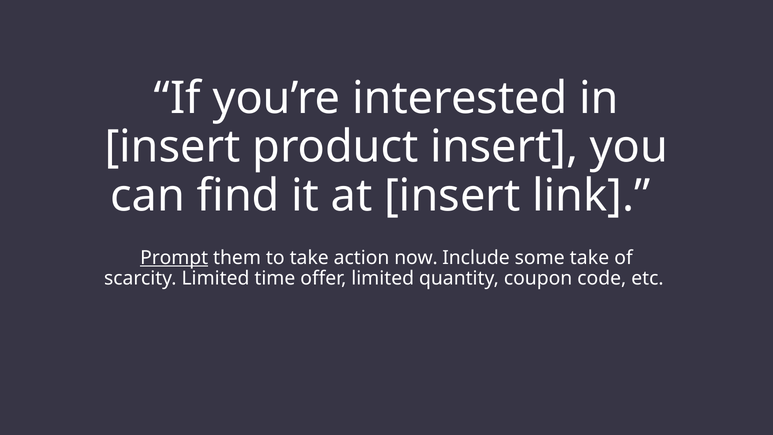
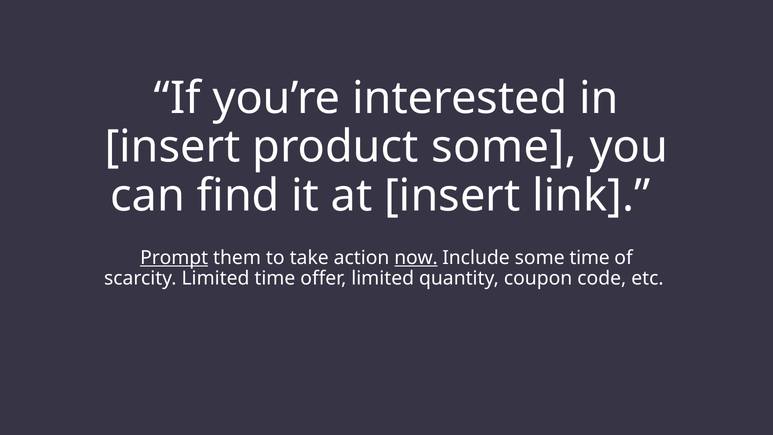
product insert: insert -> some
now underline: none -> present
some take: take -> time
